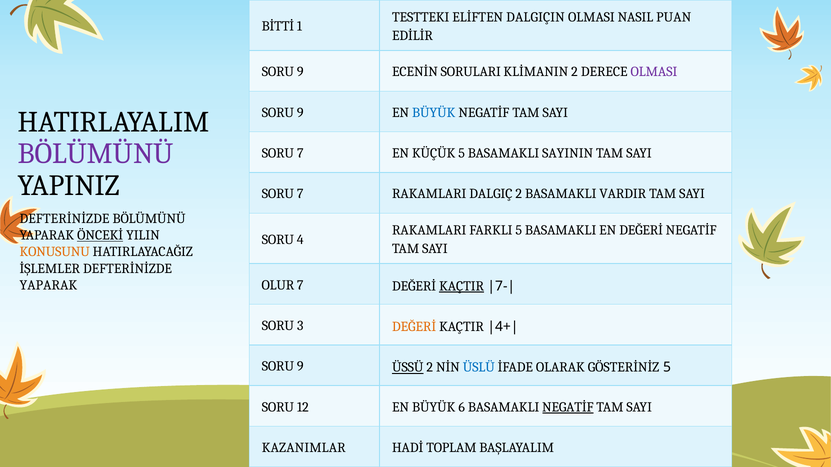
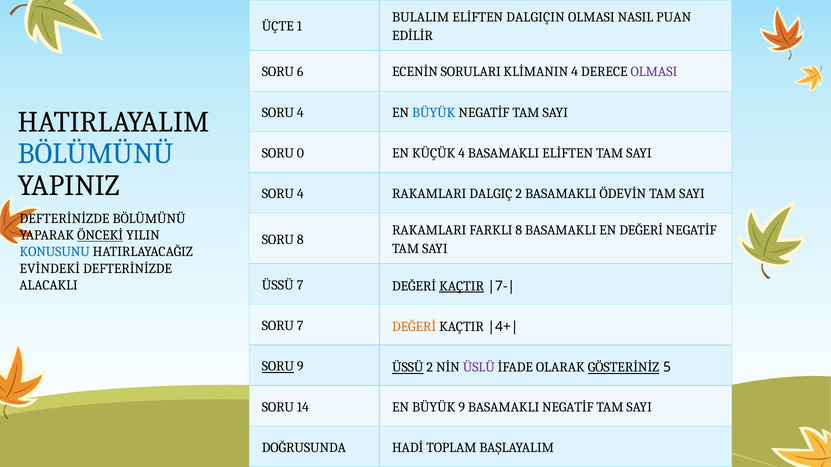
TESTTEKI: TESTTEKI -> BULALIM
BİTTİ: BİTTİ -> ÜÇTE
9 at (300, 72): 9 -> 6
KLİMANIN 2: 2 -> 4
9 at (300, 113): 9 -> 4
BÖLÜMÜNÜ at (96, 154) colour: purple -> blue
7 at (300, 153): 7 -> 0
KÜÇÜK 5: 5 -> 4
BASAMAKLI SAYININ: SAYININ -> ELİFTEN
7 at (300, 194): 7 -> 4
VARDIR: VARDIR -> ÖDEVİN
FARKLI 5: 5 -> 8
SORU 4: 4 -> 8
KONUSUNU colour: orange -> blue
İŞLEMLER: İŞLEMLER -> EVİNDEKİ
OLUR at (278, 285): OLUR -> ÜSSÜ
YAPARAK at (48, 285): YAPARAK -> ALACAKLI
SORU 3: 3 -> 7
SORU at (278, 367) underline: none -> present
ÜSLÜ colour: blue -> purple
GÖSTERİNİZ underline: none -> present
12: 12 -> 14
BÜYÜK 6: 6 -> 9
NEGATİF at (568, 407) underline: present -> none
KAZANIMLAR: KAZANIMLAR -> DOĞRUSUNDA
